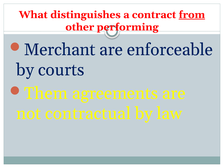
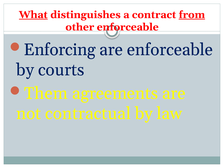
What underline: none -> present
other performing: performing -> enforceable
Merchant: Merchant -> Enforcing
